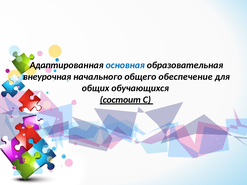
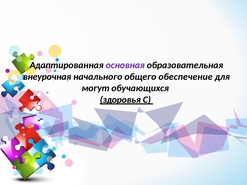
основная colour: blue -> purple
общих: общих -> могут
состоит: состоит -> здоровья
